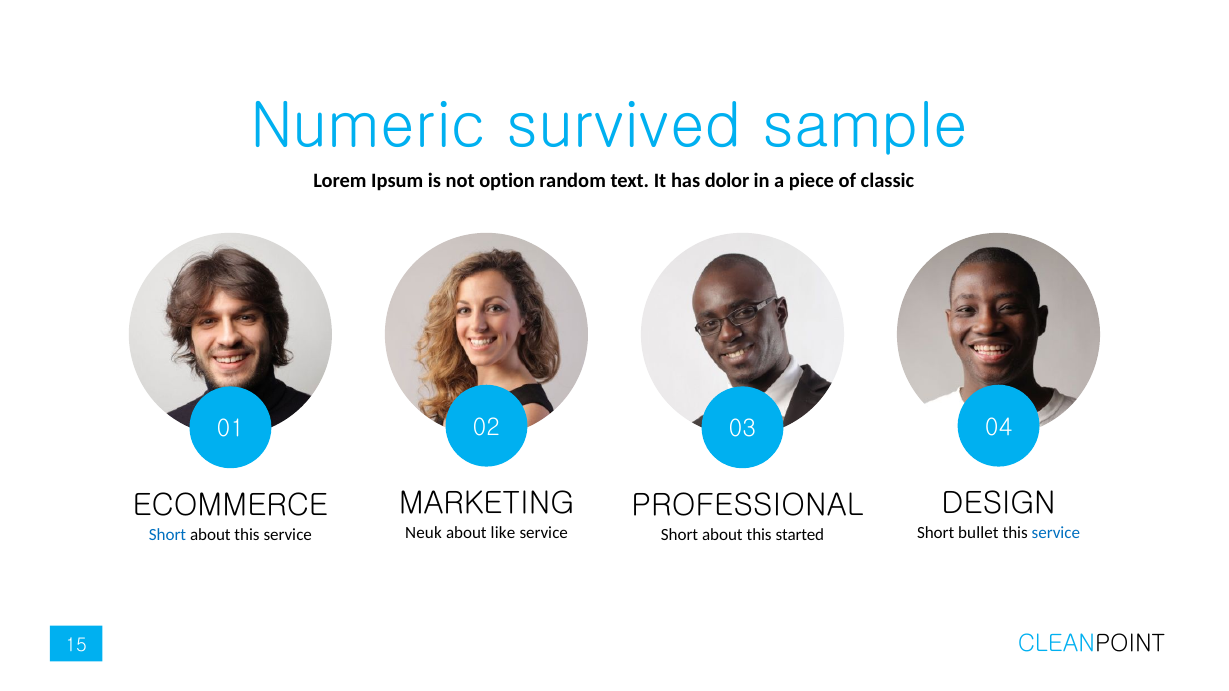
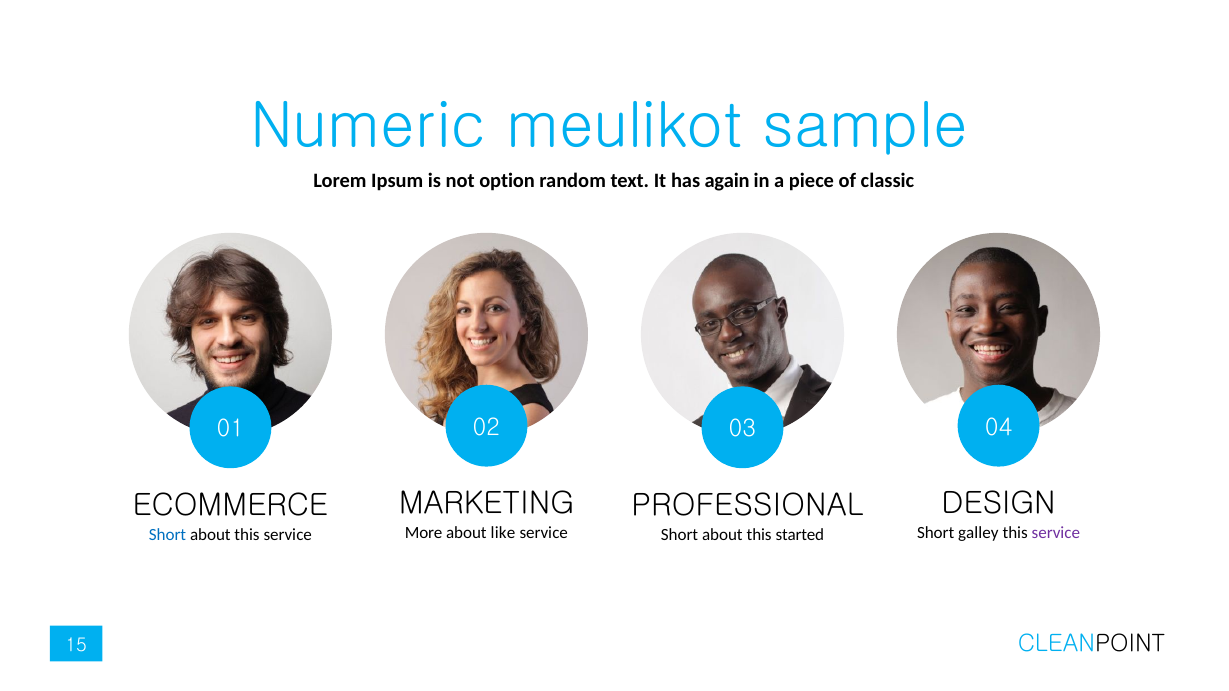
survived: survived -> meulikot
dolor: dolor -> again
Neuk: Neuk -> More
bullet: bullet -> galley
service at (1056, 533) colour: blue -> purple
